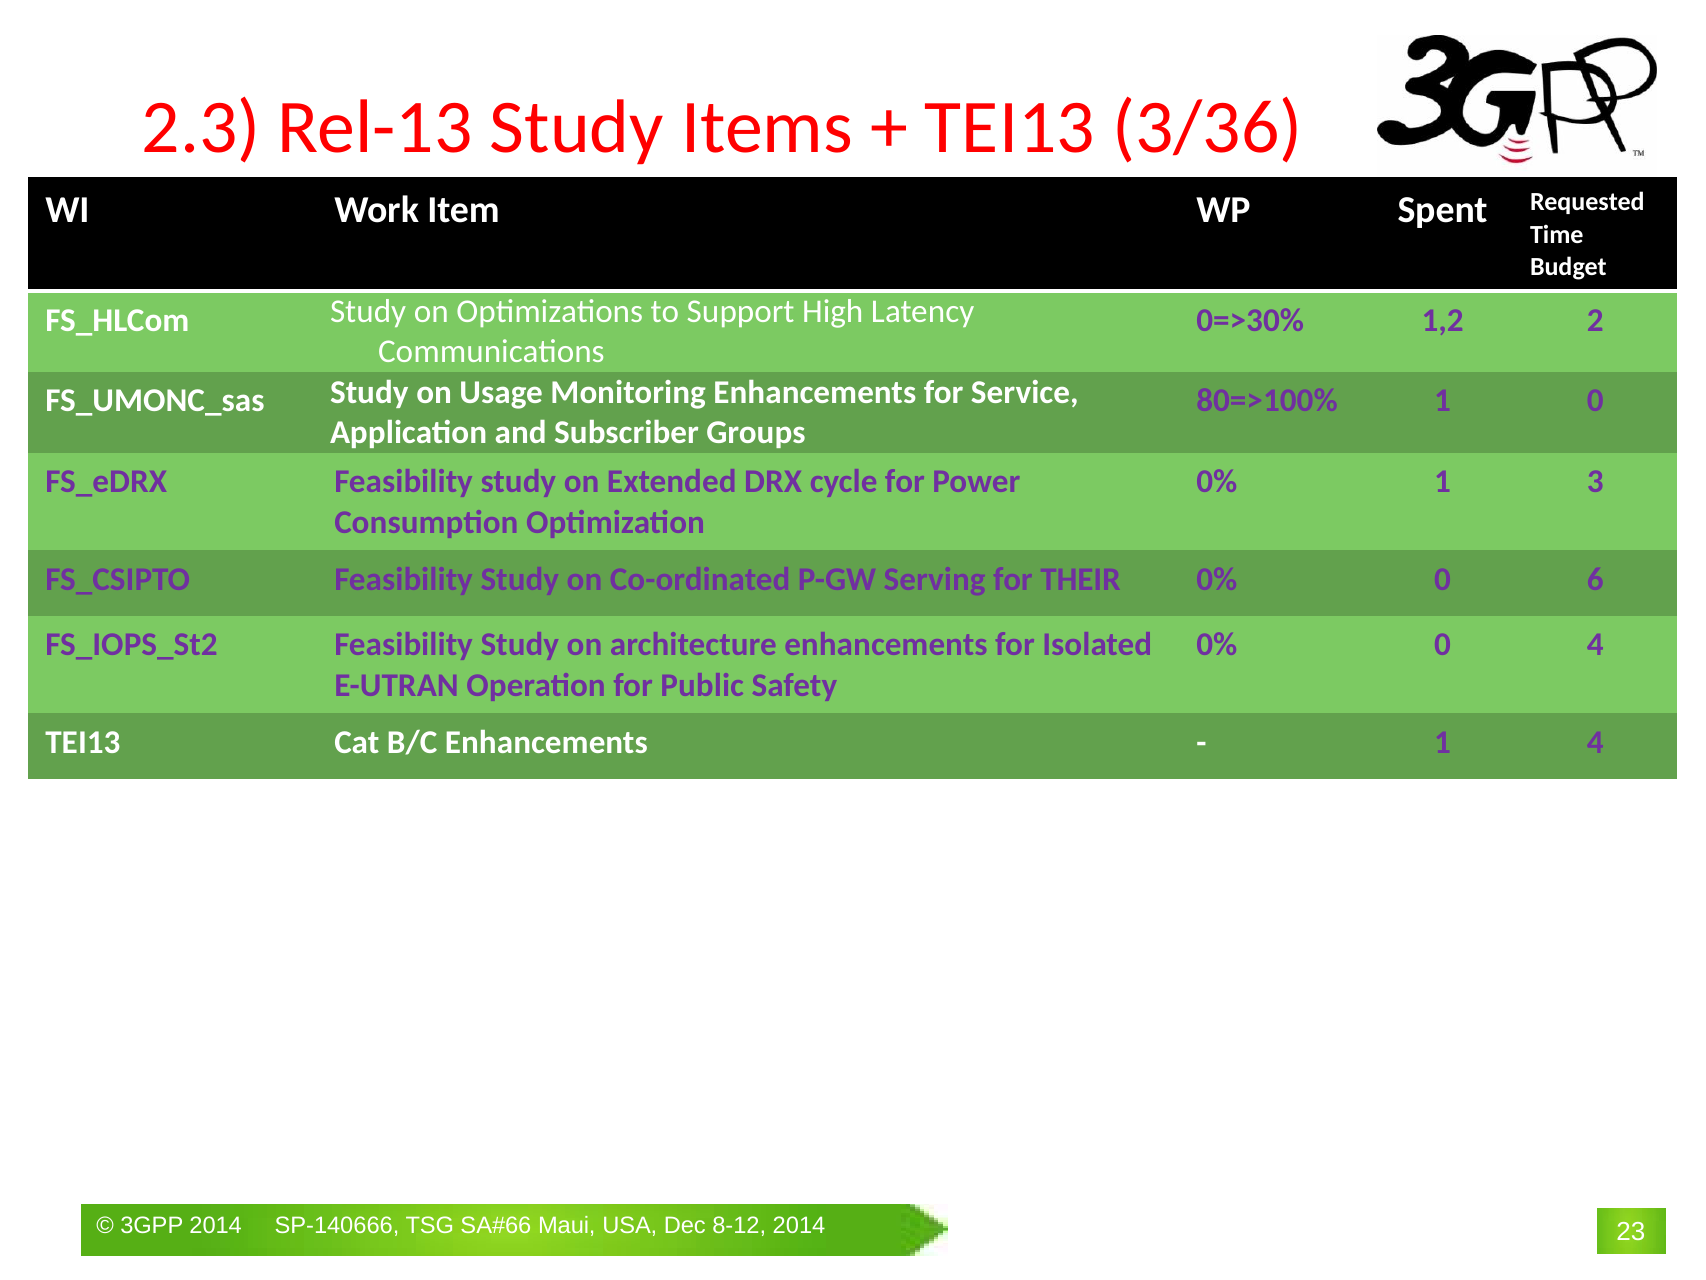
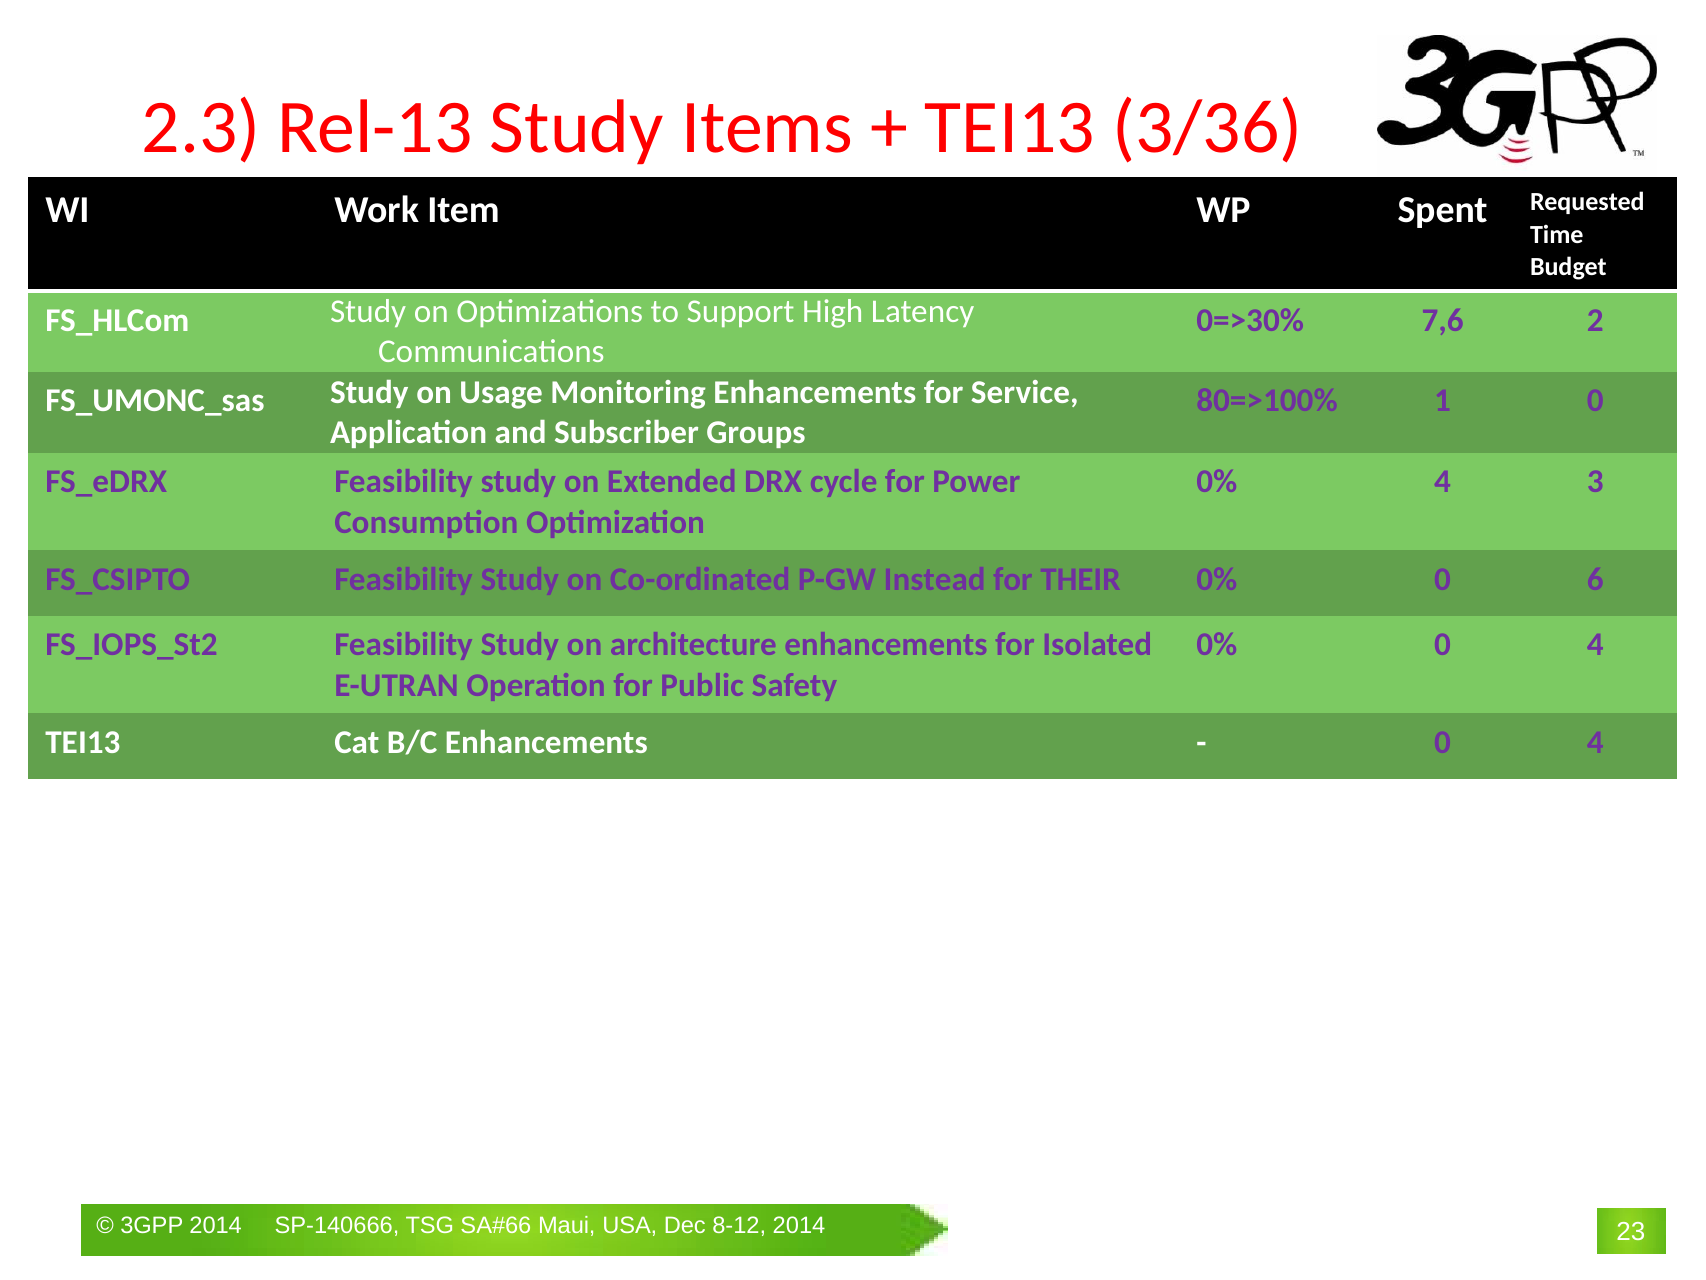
1,2: 1,2 -> 7,6
0% 1: 1 -> 4
Serving: Serving -> Instead
1 at (1443, 742): 1 -> 0
